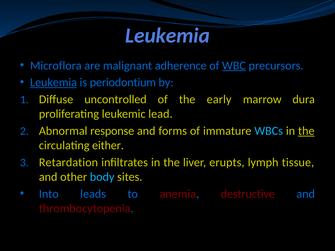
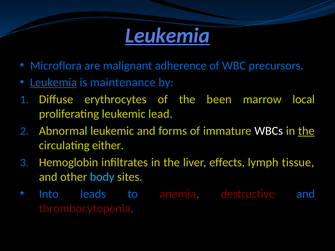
Leukemia at (168, 35) underline: none -> present
WBC underline: present -> none
periodontium: periodontium -> maintenance
uncontrolled: uncontrolled -> erythrocytes
early: early -> been
dura: dura -> local
Abnormal response: response -> leukemic
WBCs colour: light blue -> white
Retardation: Retardation -> Hemoglobin
erupts: erupts -> effects
